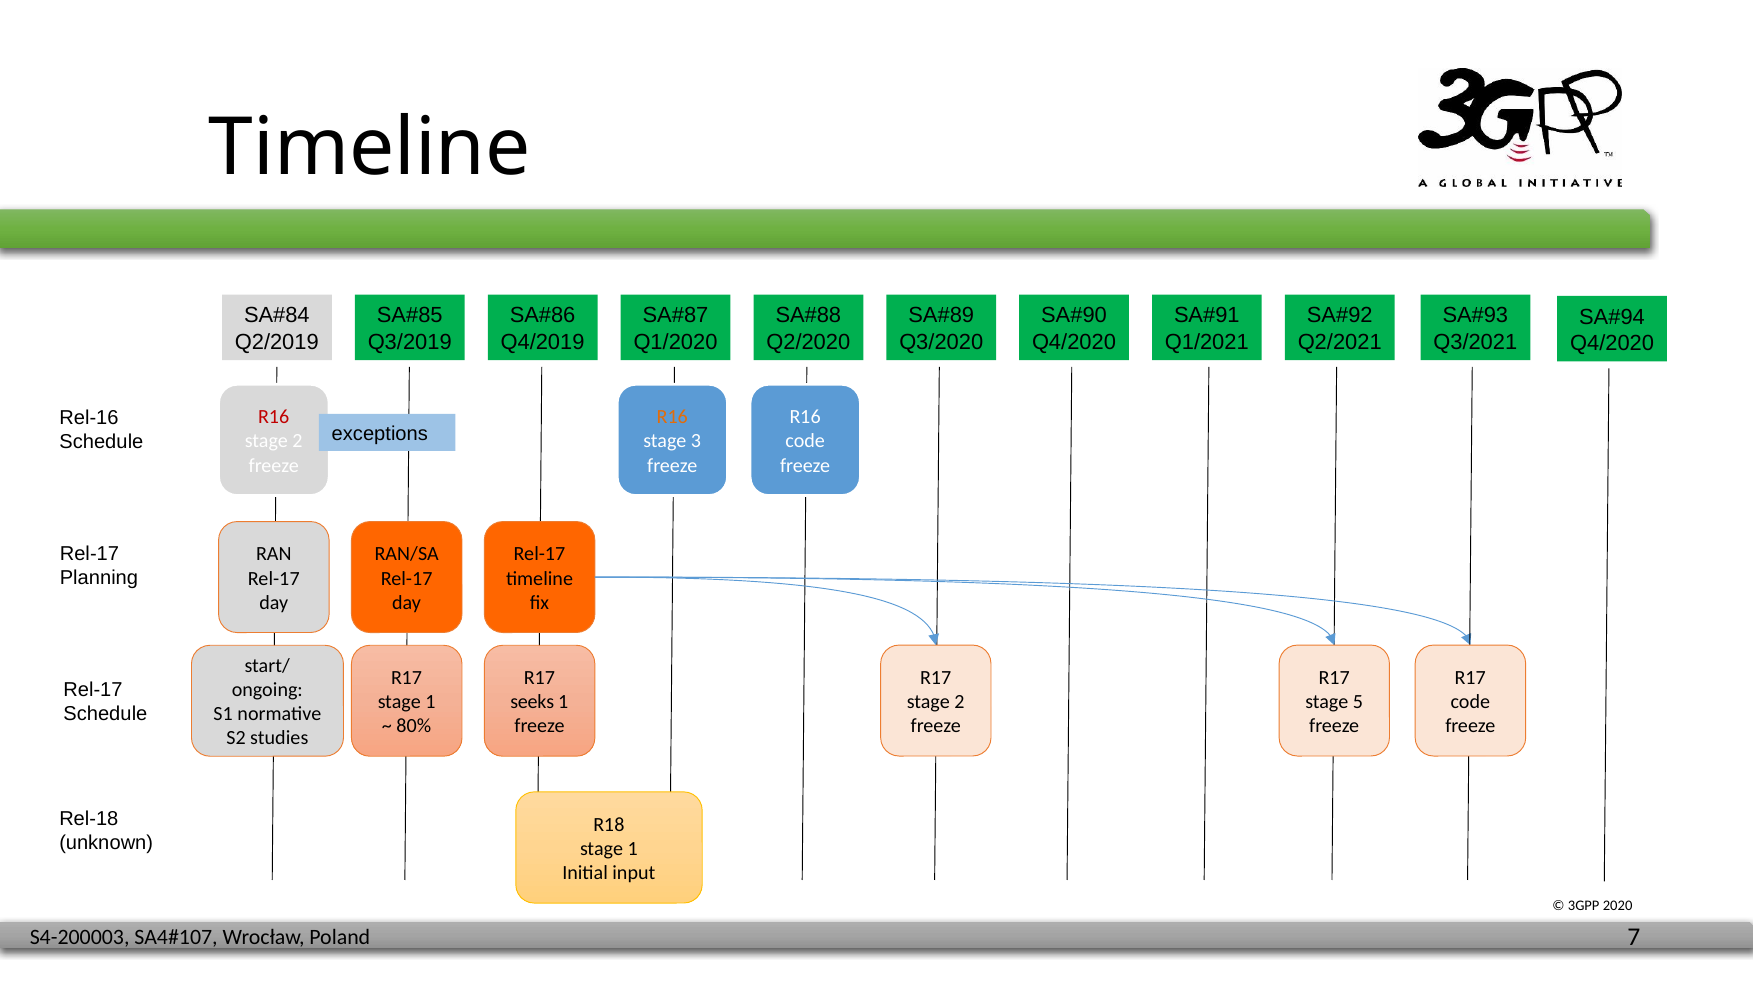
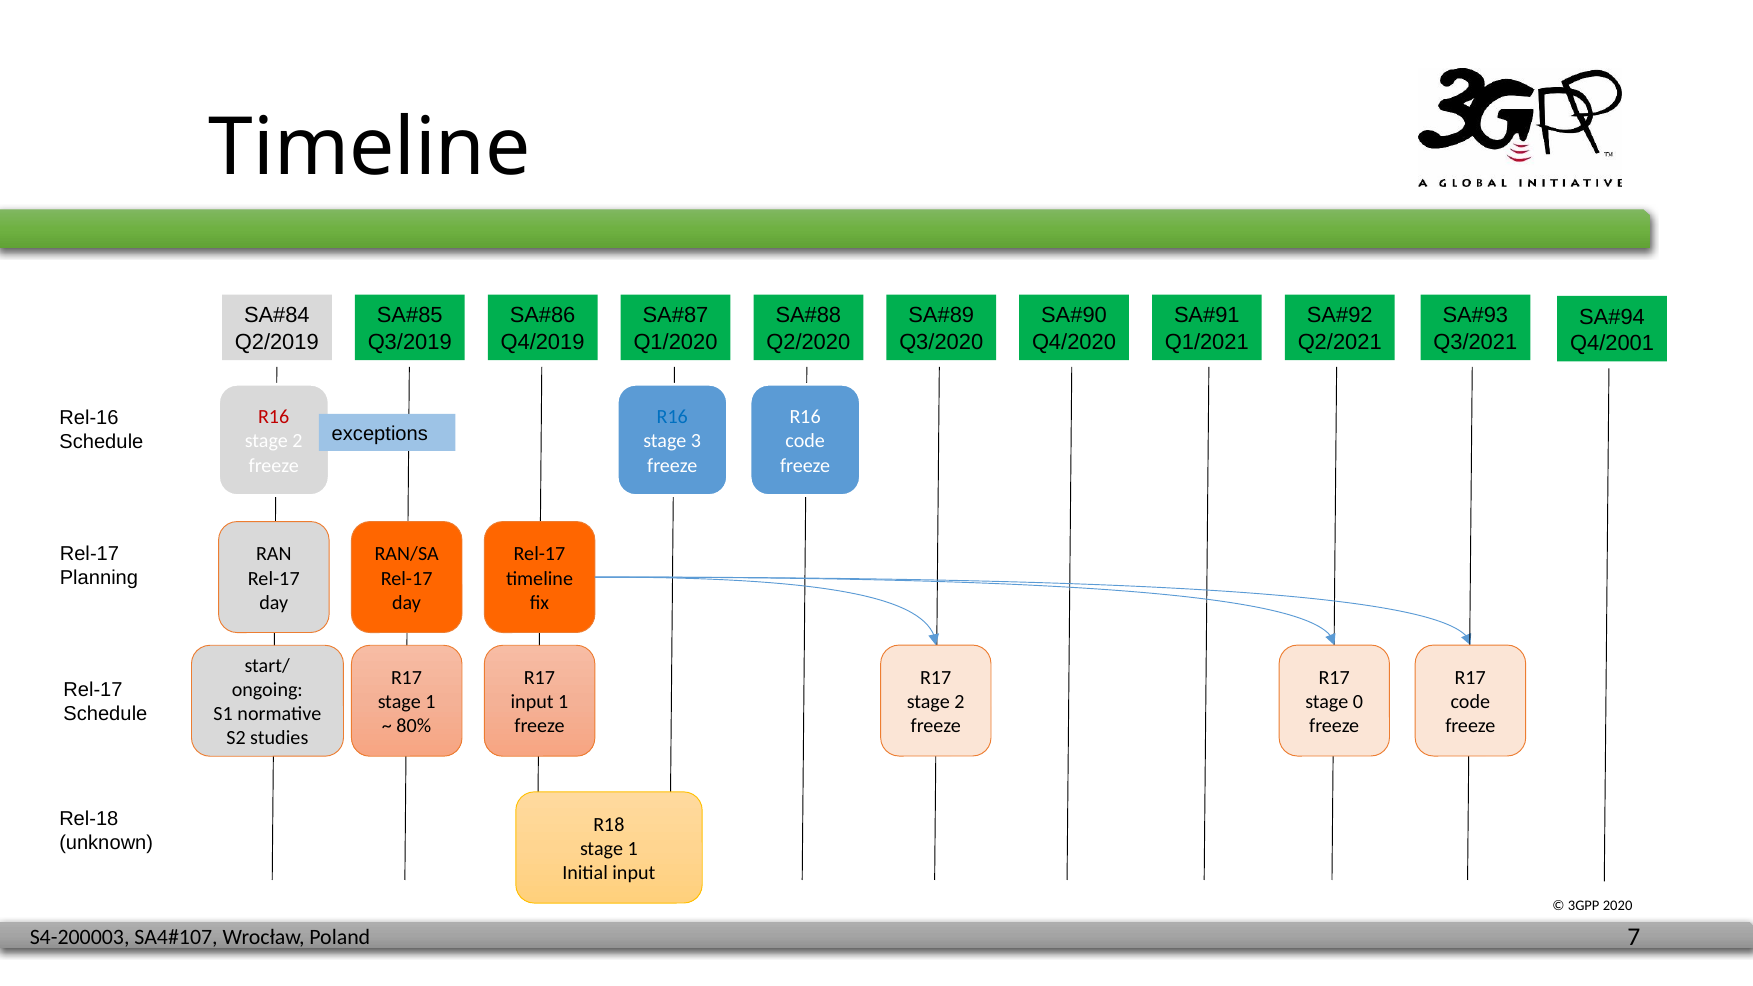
Q4/2020 at (1612, 343): Q4/2020 -> Q4/2001
R16 at (672, 417) colour: orange -> blue
5: 5 -> 0
seeks at (532, 702): seeks -> input
